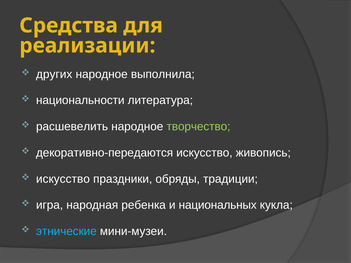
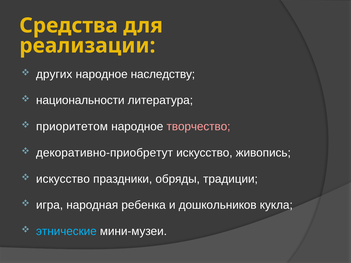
выполнила: выполнила -> наследству
расшевелить: расшевелить -> приоритетом
творчество colour: light green -> pink
декоративно-передаются: декоративно-передаются -> декоративно-приобретут
национальных: национальных -> дошкольников
